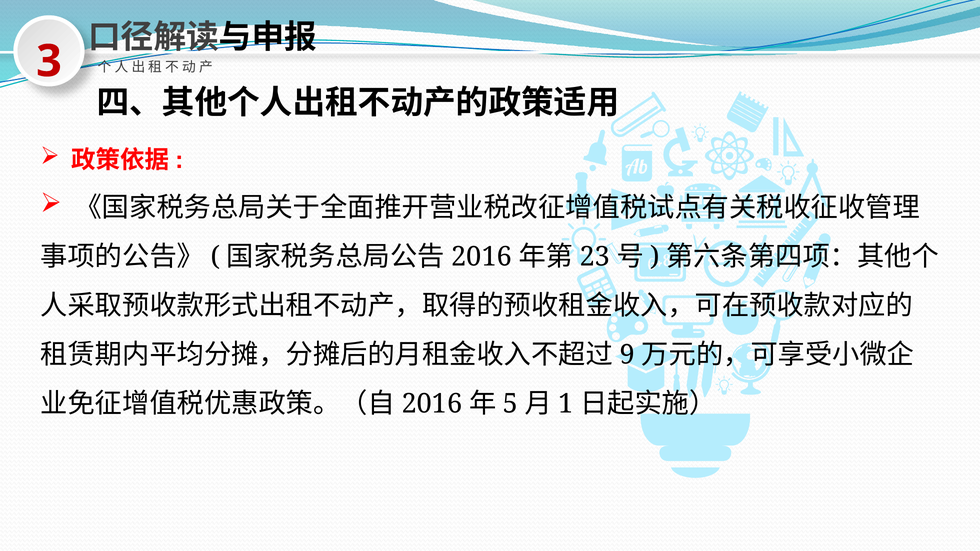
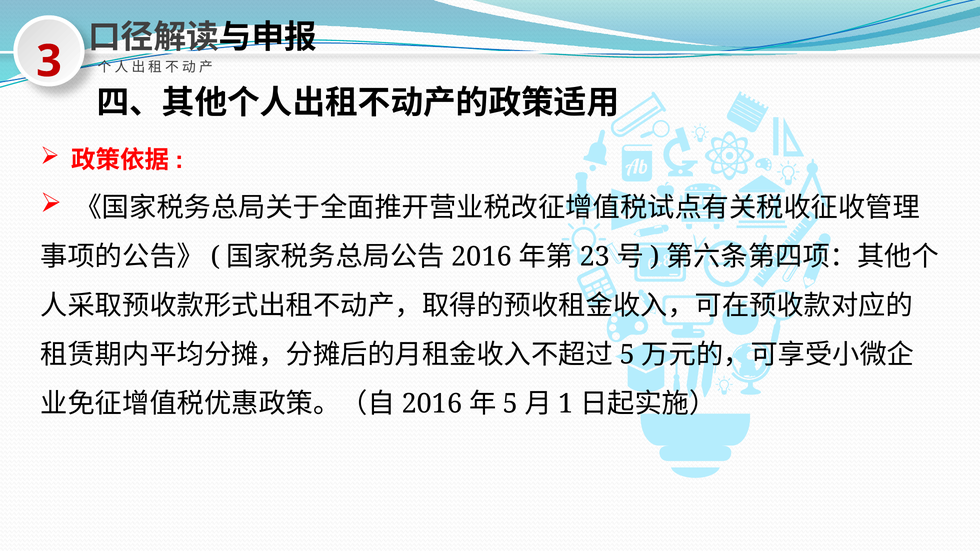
9 at (627, 355): 9 -> 5
